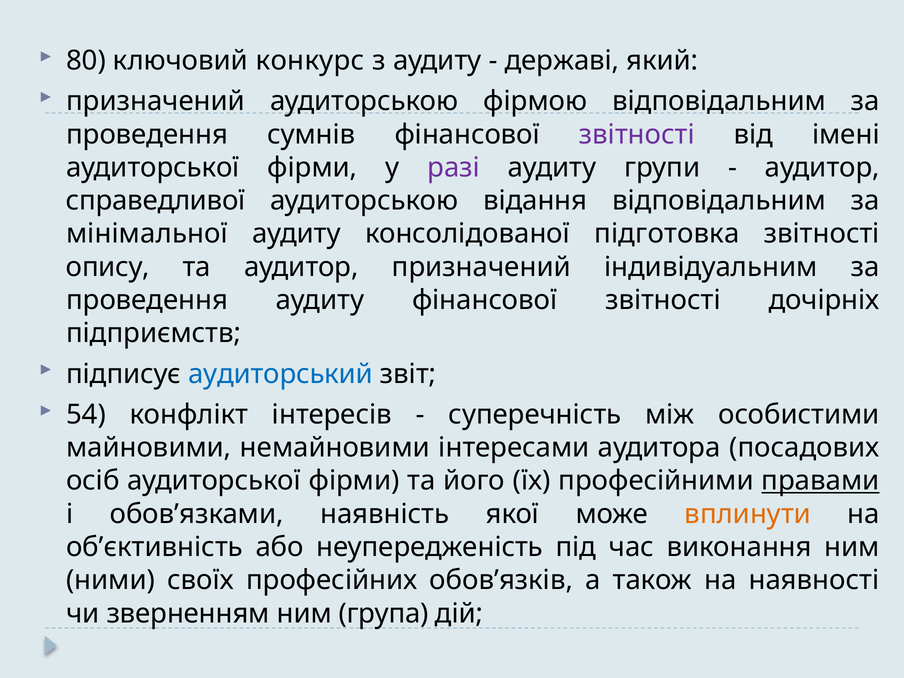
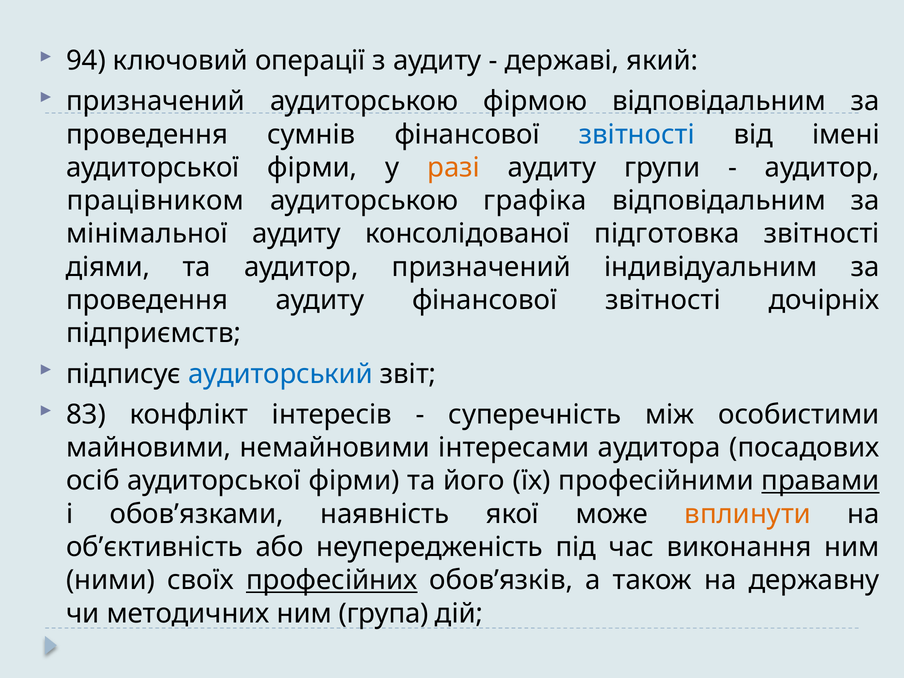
80: 80 -> 94
конкурс: конкурс -> операції
звітності at (637, 134) colour: purple -> blue
разі colour: purple -> orange
справедливої: справедливої -> працівником
відання: відання -> графіка
опису: опису -> діями
54: 54 -> 83
професійних underline: none -> present
наявності: наявності -> державну
зверненням: зверненням -> методичних
